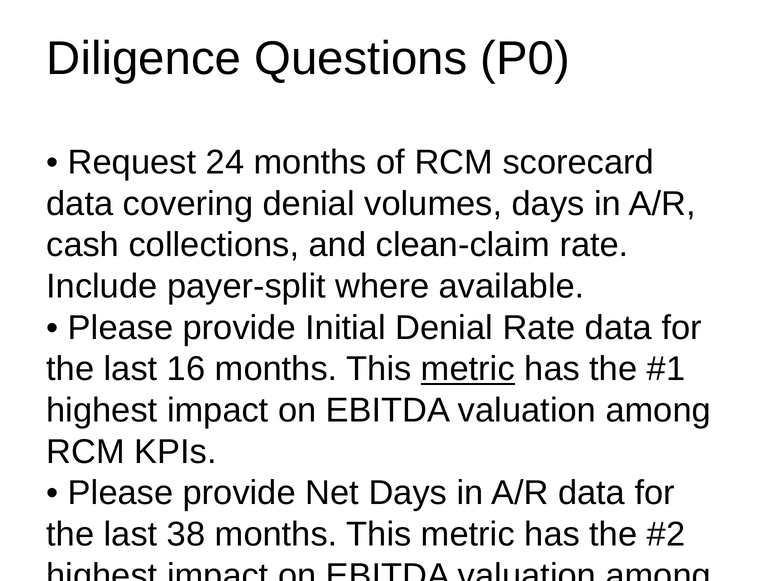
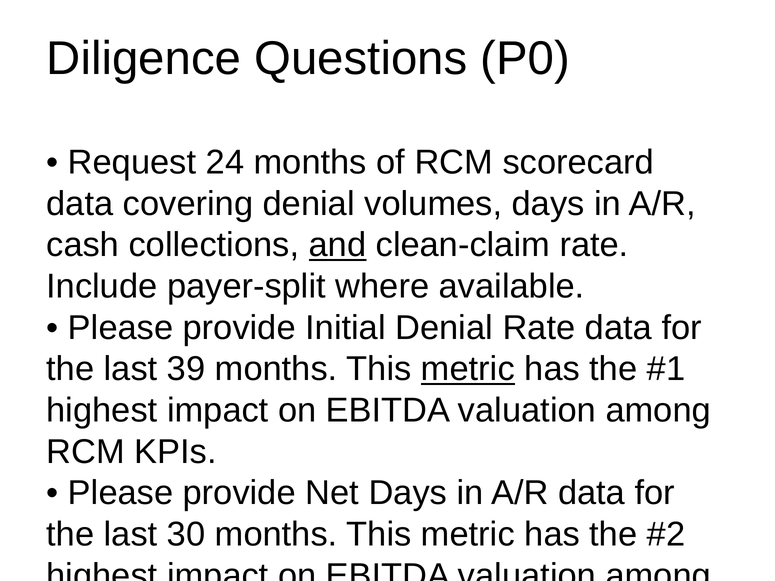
and underline: none -> present
16: 16 -> 39
38: 38 -> 30
